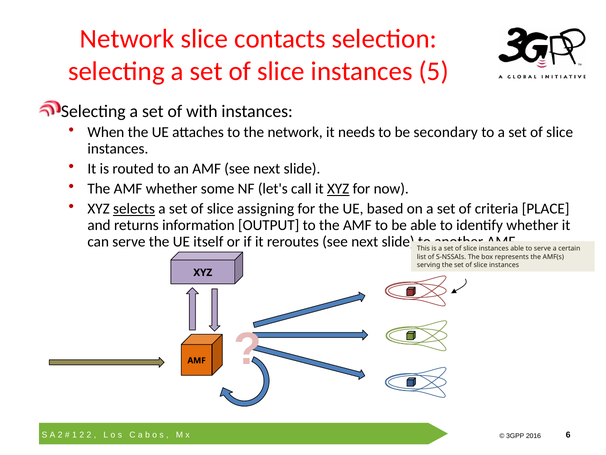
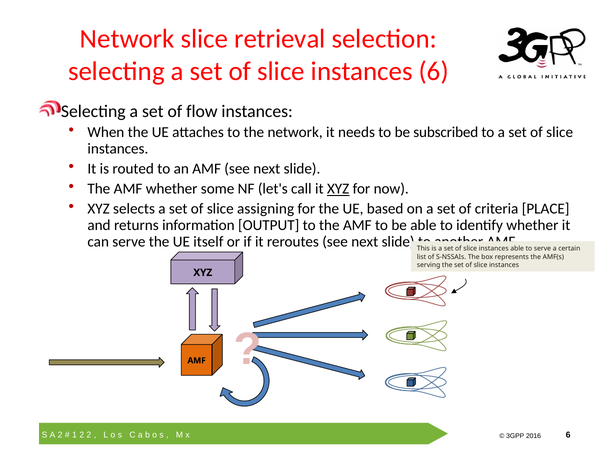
contacts: contacts -> retrieval
instances 5: 5 -> 6
with: with -> flow
secondary: secondary -> subscribed
selects underline: present -> none
